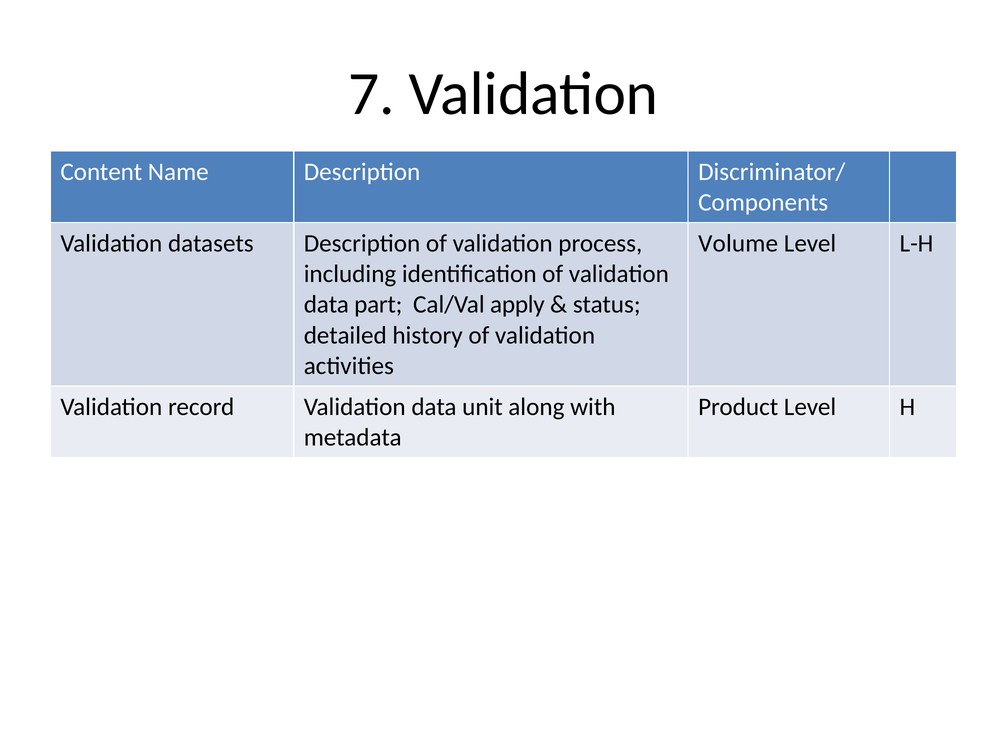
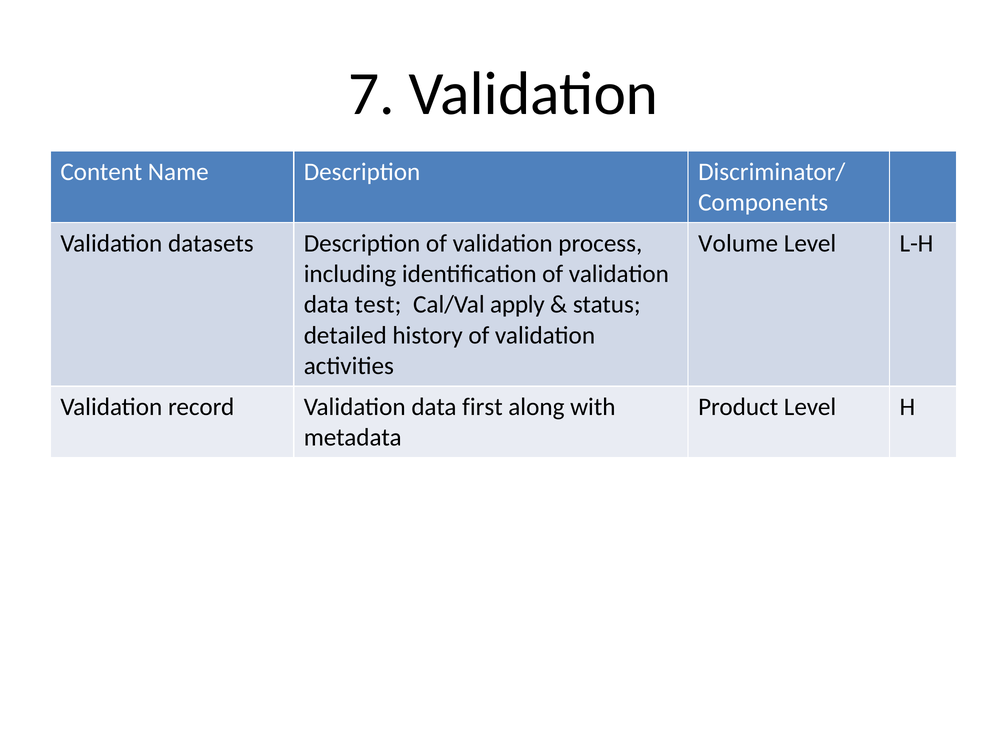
part: part -> test
unit: unit -> first
